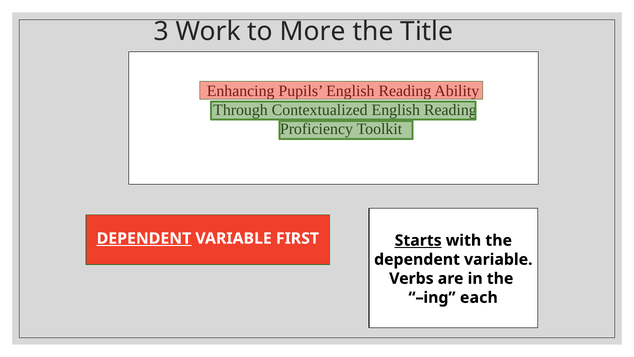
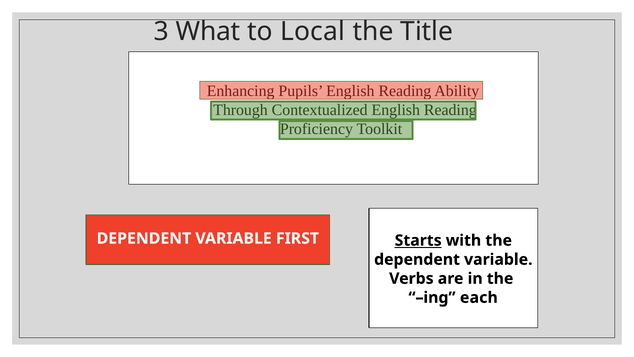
Work: Work -> What
More: More -> Local
DEPENDENT at (144, 238) underline: present -> none
